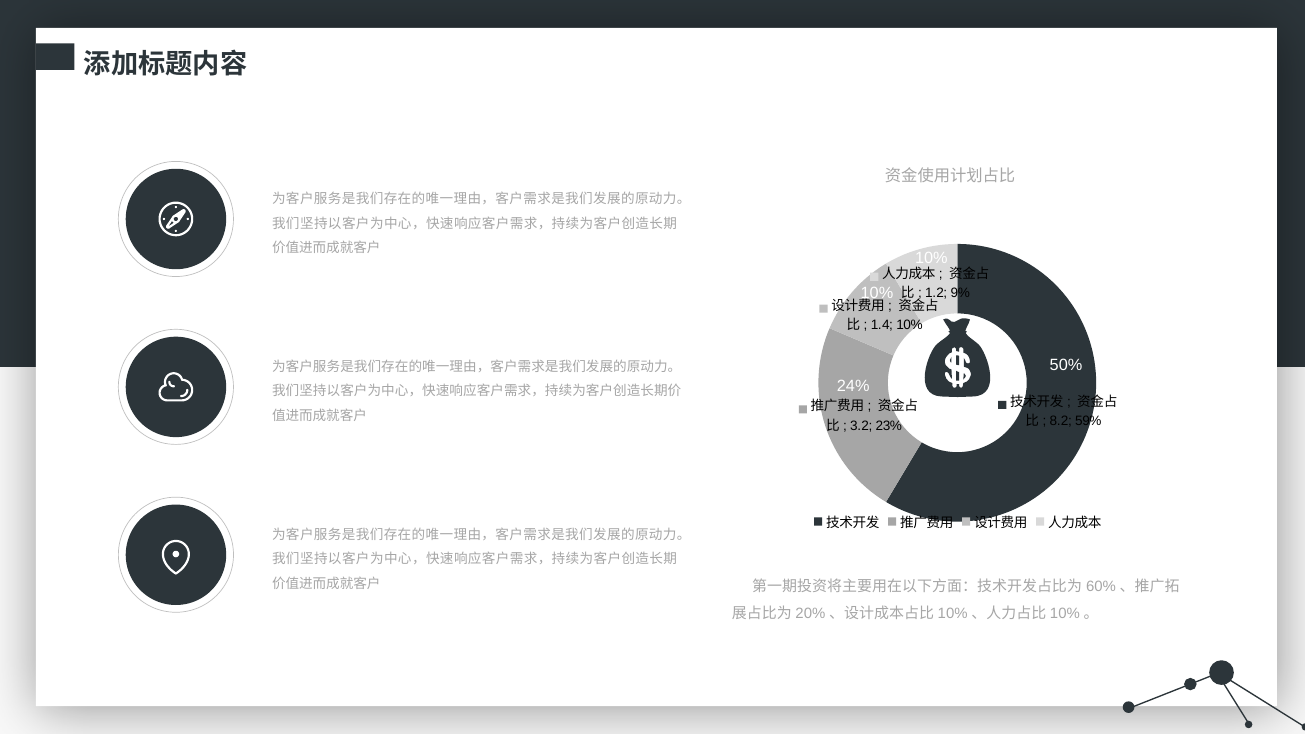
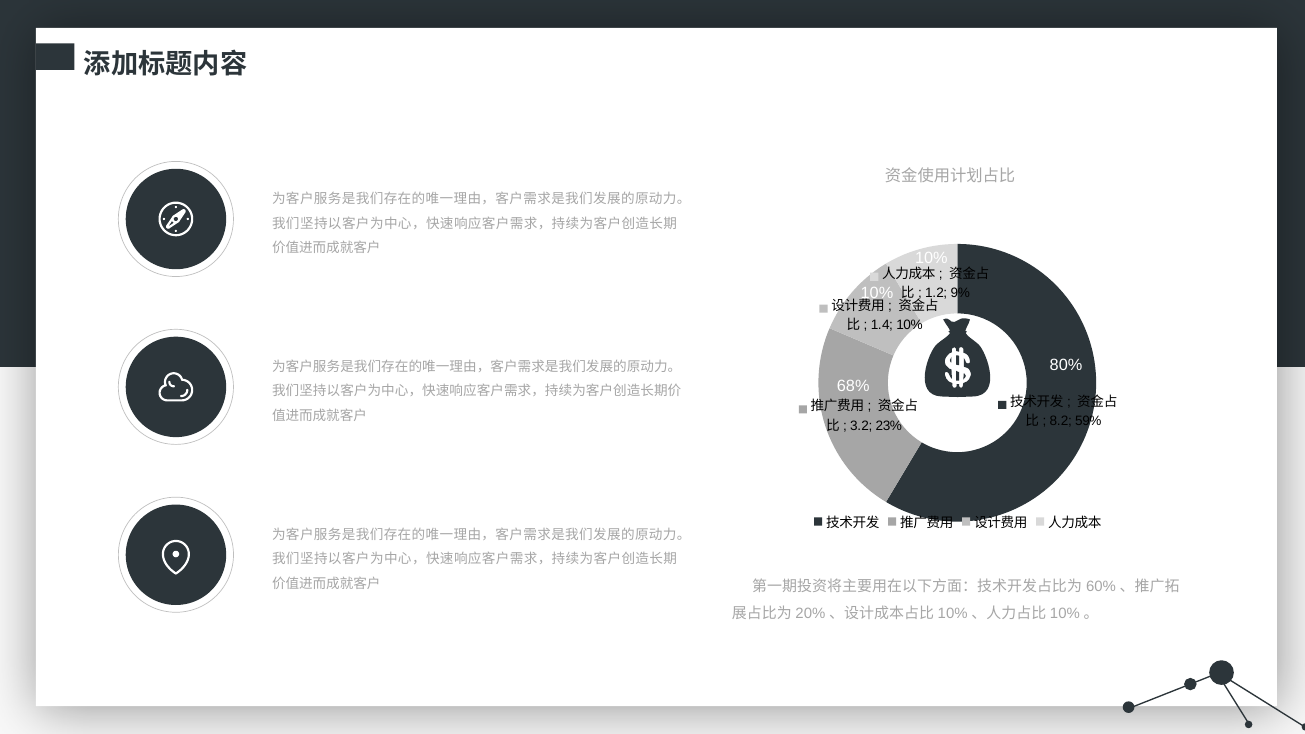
50%: 50% -> 80%
24%: 24% -> 68%
